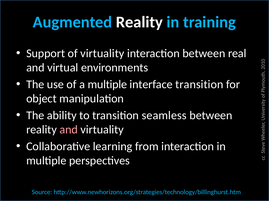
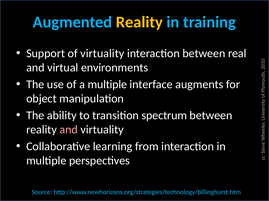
Reality at (139, 22) colour: white -> yellow
interface transition: transition -> augments
seamless: seamless -> spectrum
